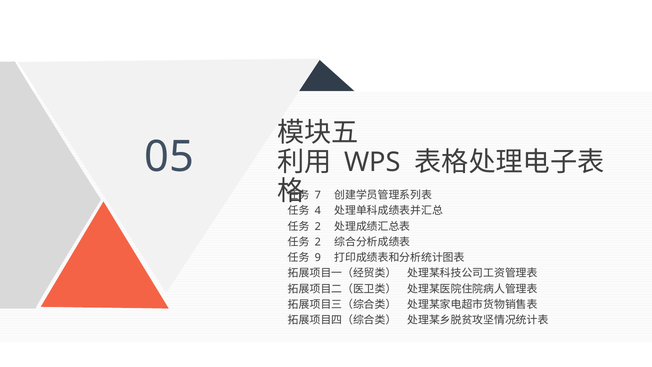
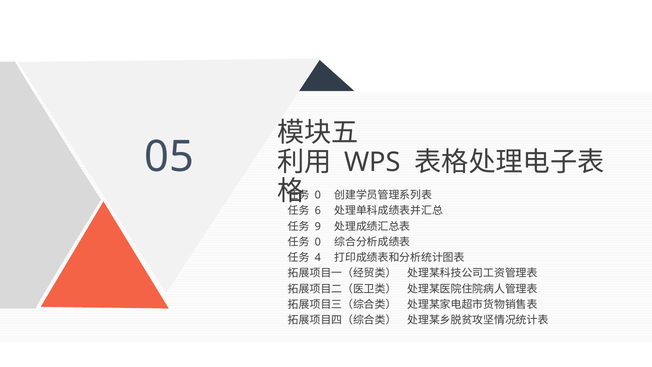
7 at (318, 195): 7 -> 0
4: 4 -> 6
2 at (318, 226): 2 -> 9
2 at (318, 242): 2 -> 0
9: 9 -> 4
